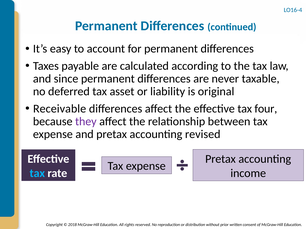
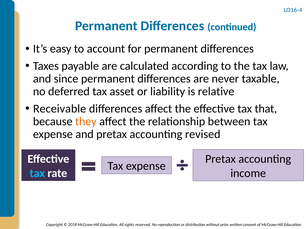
original: original -> relative
four: four -> that
they colour: purple -> orange
